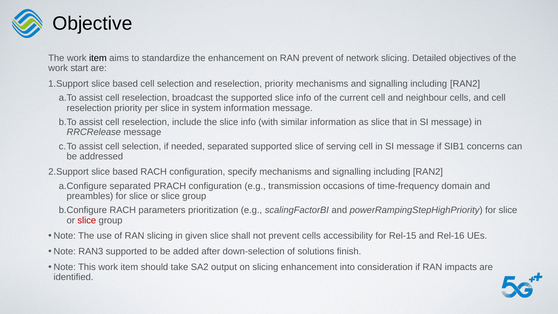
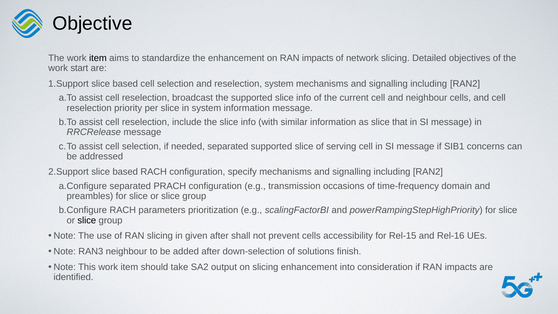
on RAN prevent: prevent -> impacts
and reselection priority: priority -> system
slice at (87, 220) colour: red -> black
given slice: slice -> after
RAN3 supported: supported -> neighbour
